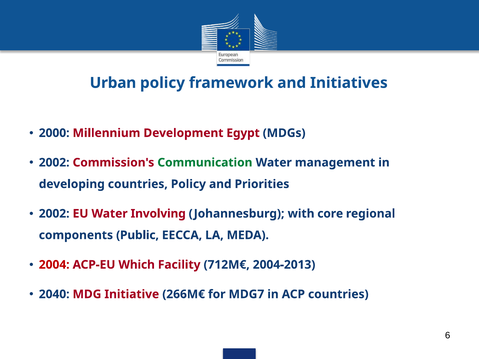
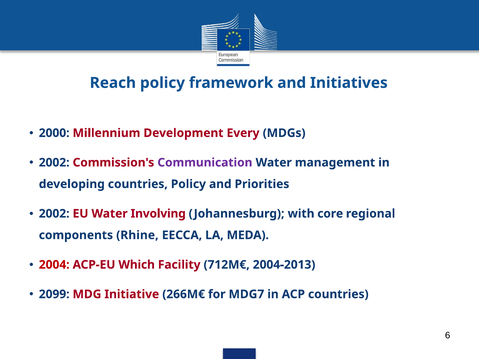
Urban: Urban -> Reach
Egypt: Egypt -> Every
Communication colour: green -> purple
Public: Public -> Rhine
2040: 2040 -> 2099
